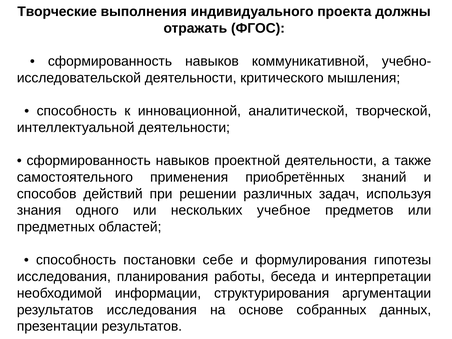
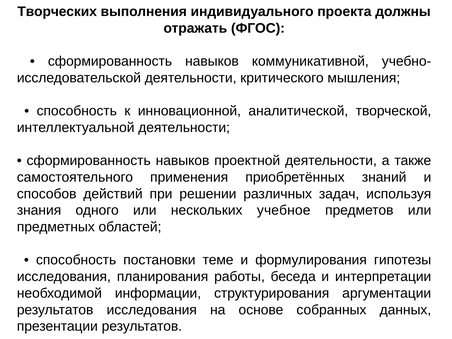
Творческие: Творческие -> Творческих
себе: себе -> теме
